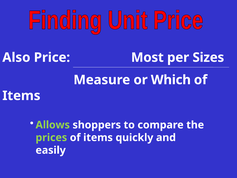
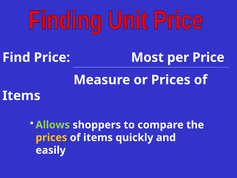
Also: Also -> Find
per Sizes: Sizes -> Price
or Which: Which -> Prices
prices at (51, 137) colour: light green -> yellow
